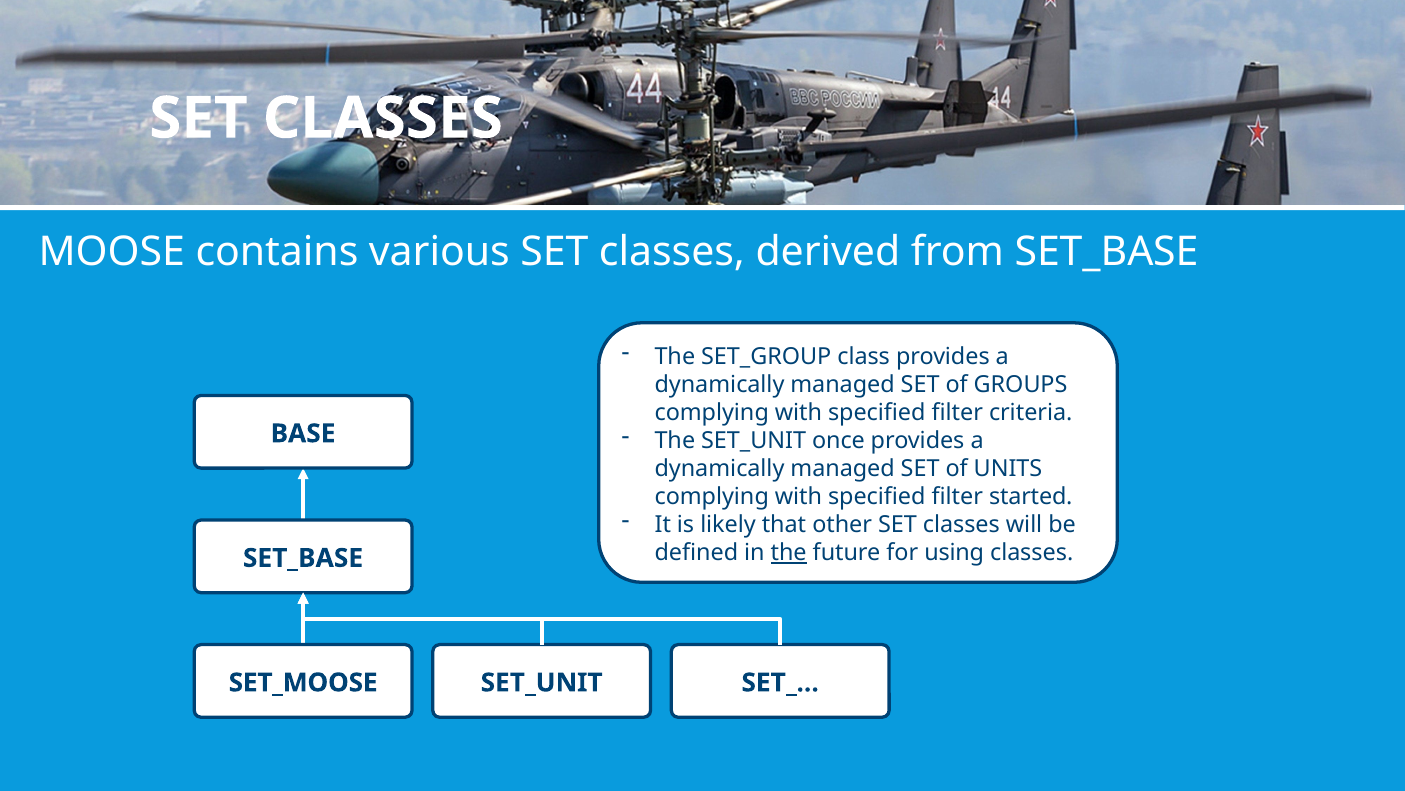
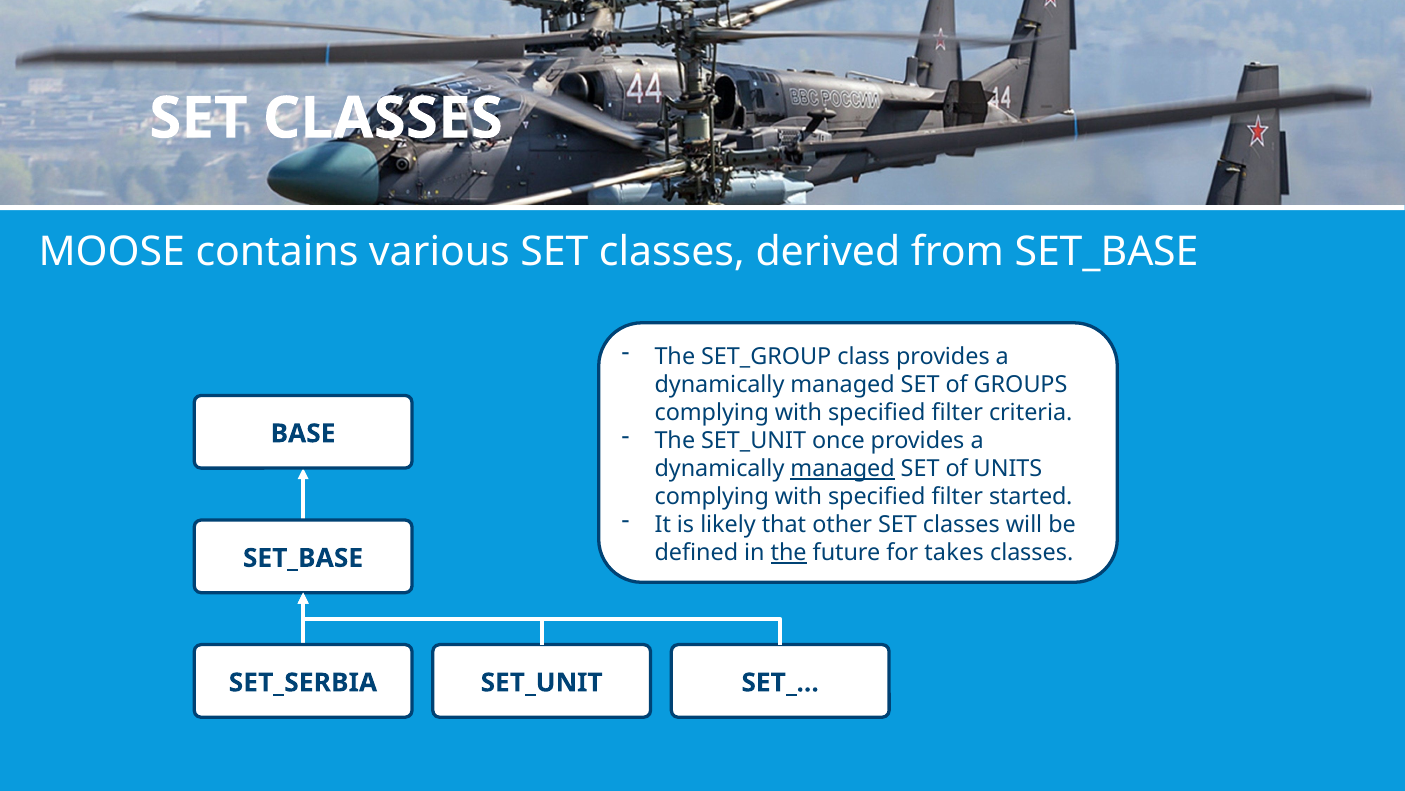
managed at (843, 468) underline: none -> present
using: using -> takes
SET_MOOSE: SET_MOOSE -> SET_SERBIA
